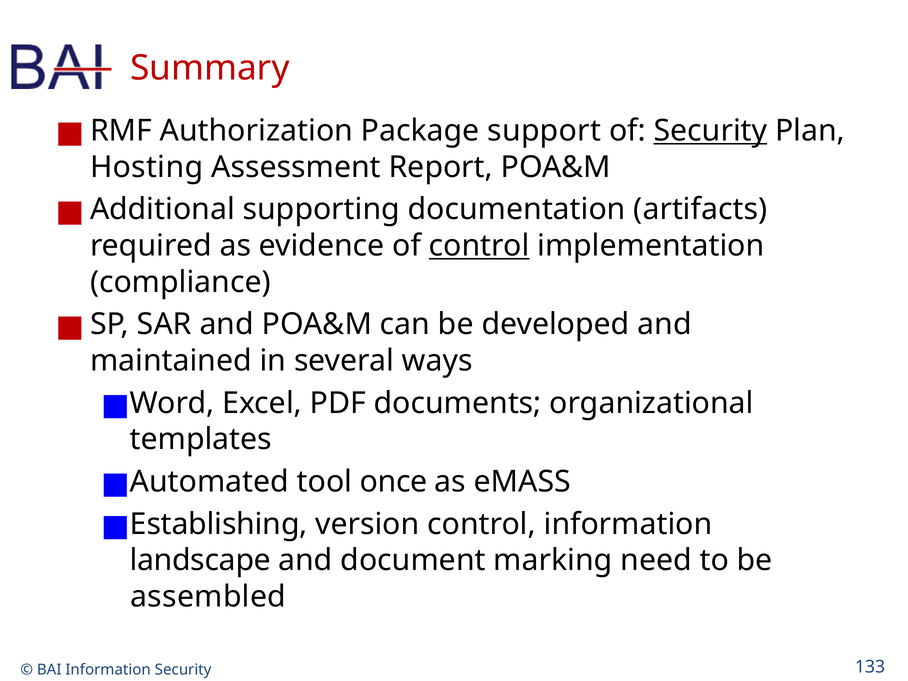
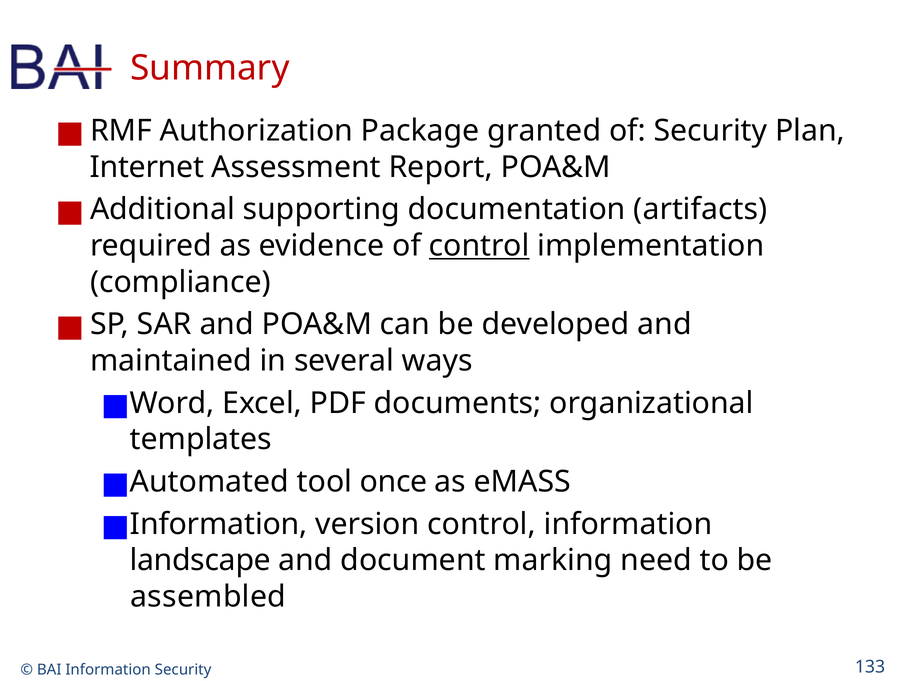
support: support -> granted
Security at (710, 131) underline: present -> none
Hosting: Hosting -> Internet
Establishing at (219, 524): Establishing -> Information
